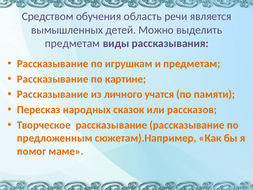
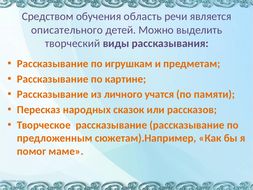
вымышленных: вымышленных -> описательного
предметам at (72, 43): предметам -> творческий
